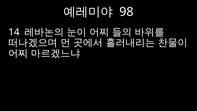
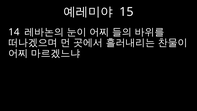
98: 98 -> 15
